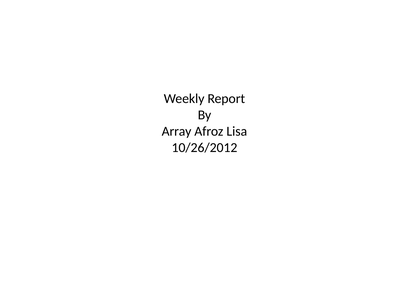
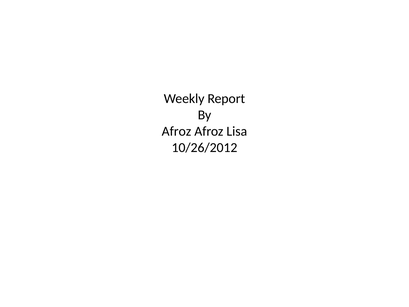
Array at (177, 131): Array -> Afroz
